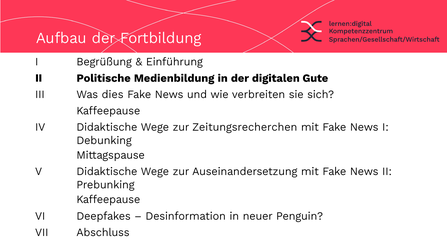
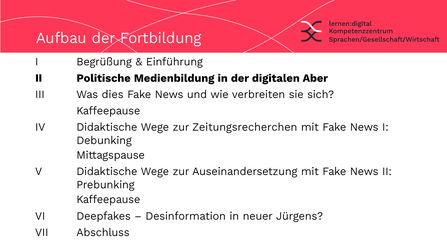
Gute: Gute -> Aber
Penguin: Penguin -> Jürgens
